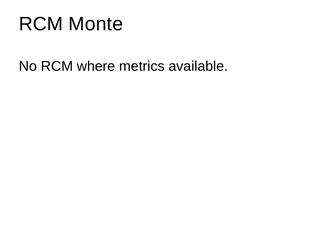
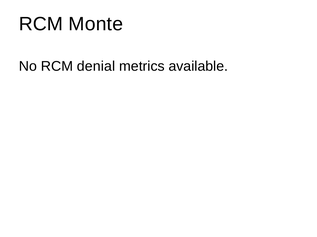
where: where -> denial
